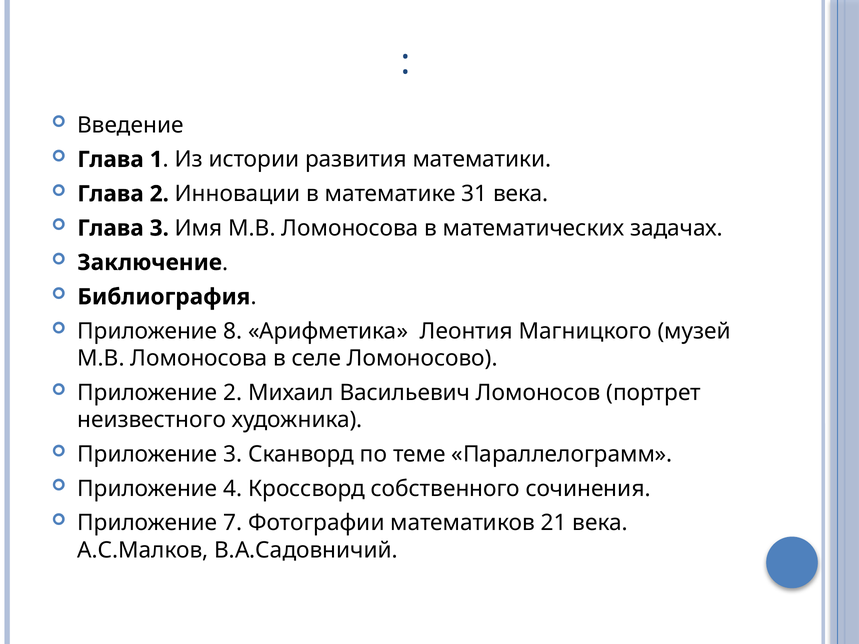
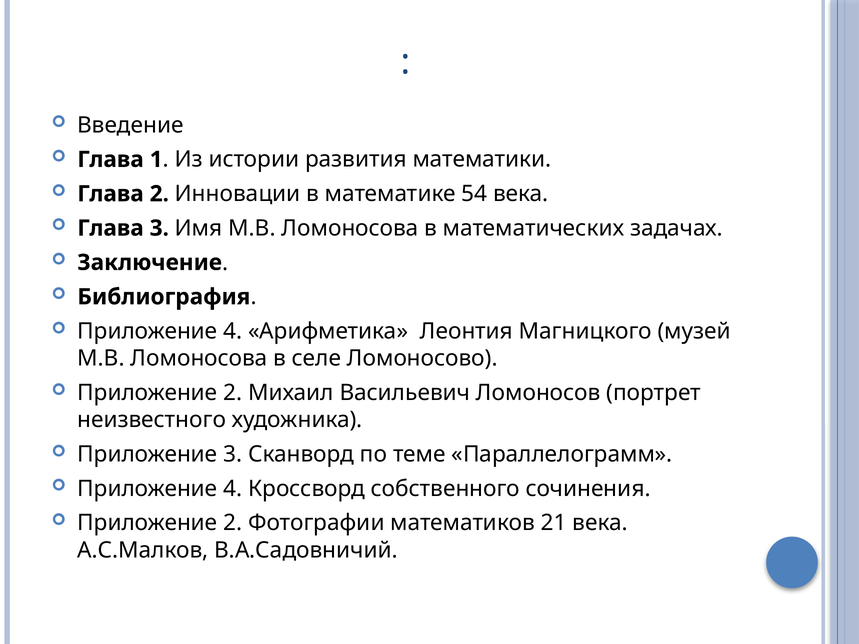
31: 31 -> 54
8 at (233, 331): 8 -> 4
7 at (233, 523): 7 -> 2
